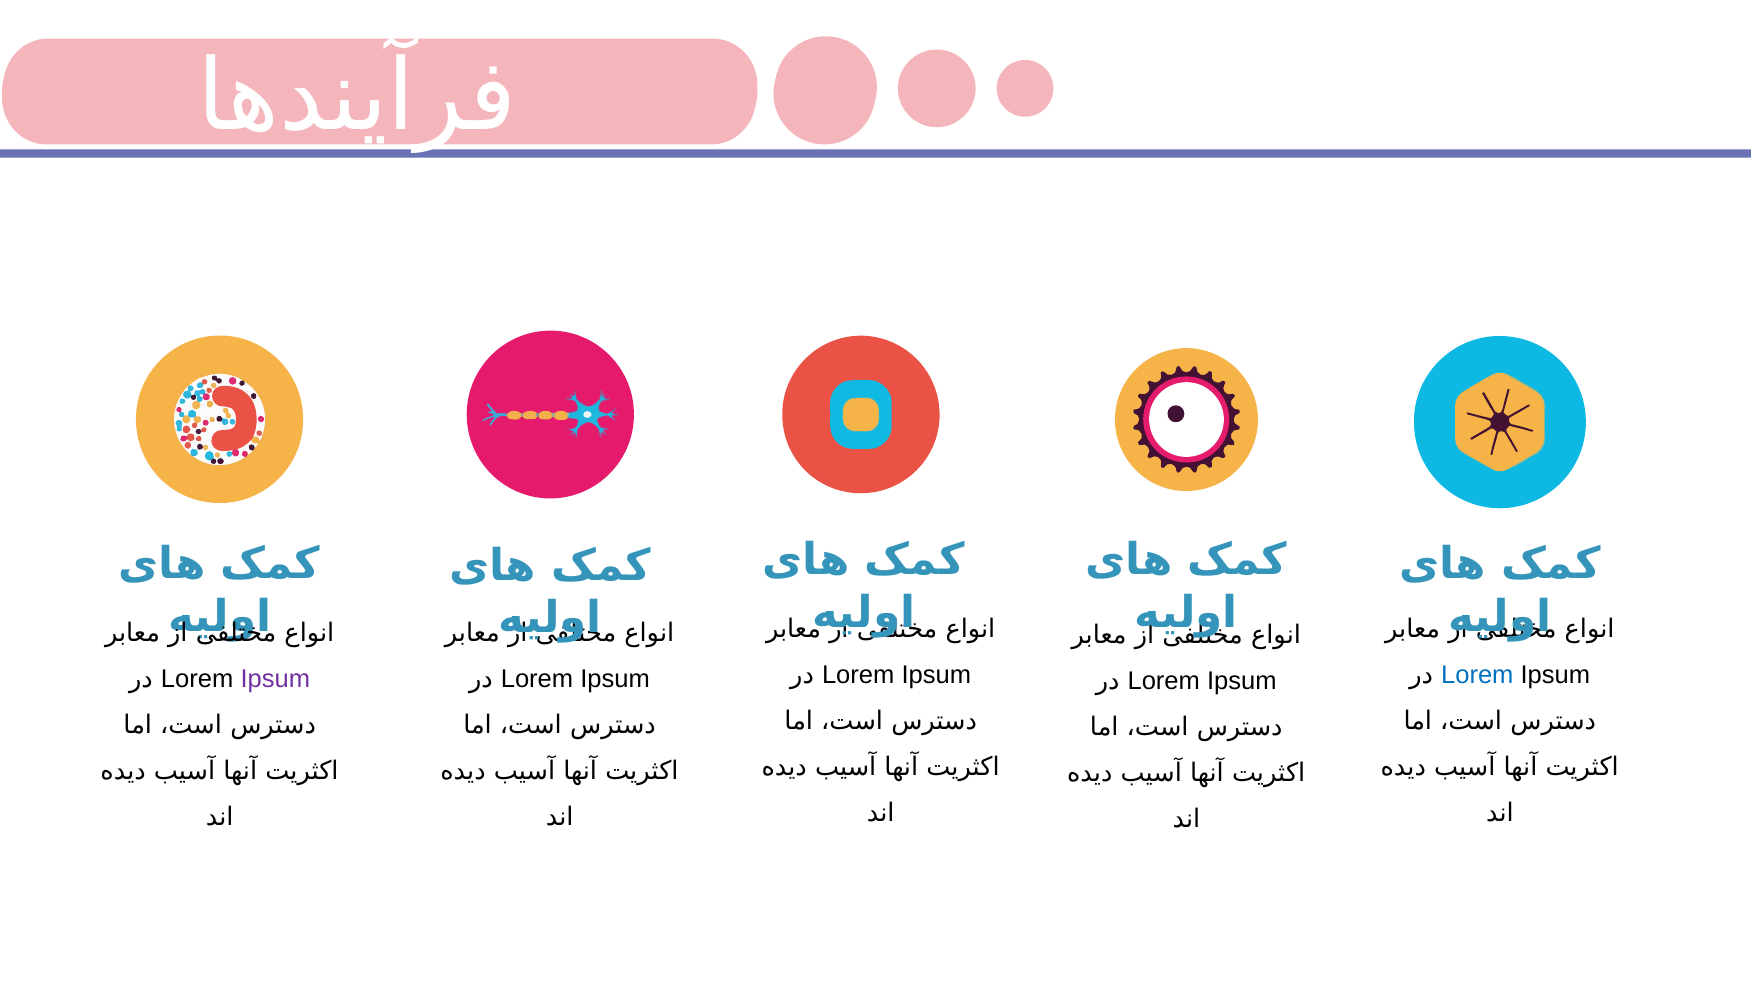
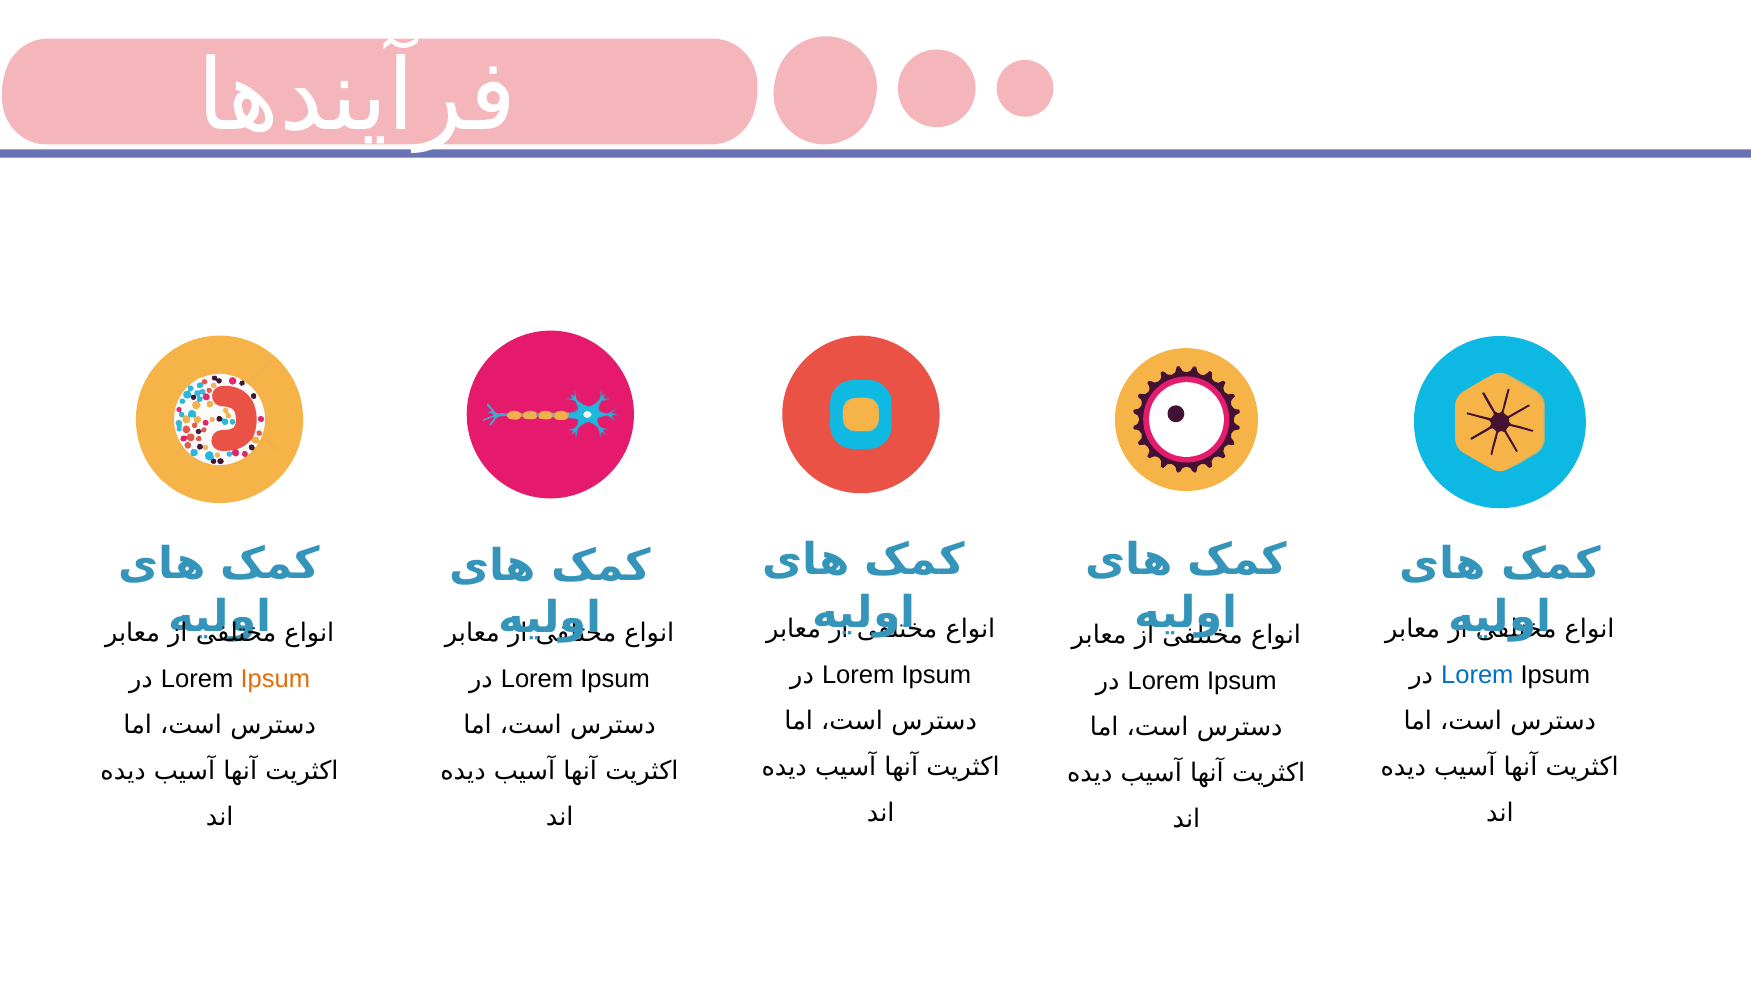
Ipsum at (275, 679) colour: purple -> orange
